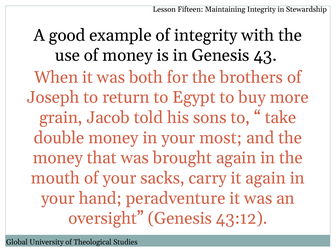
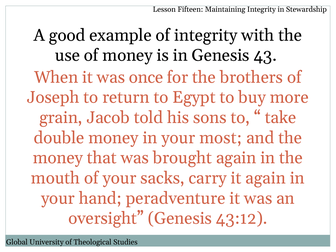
both: both -> once
